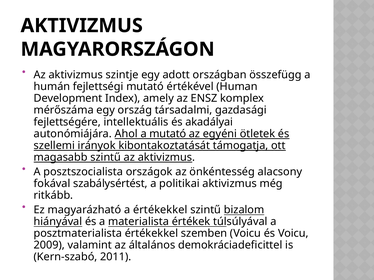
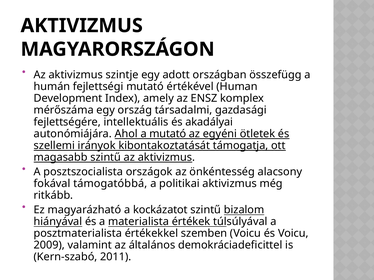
szabálysértést: szabálysértést -> támogatóbbá
a értékekkel: értékekkel -> kockázatot
